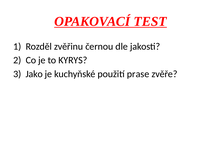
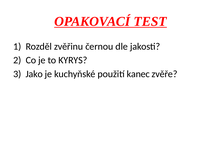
prase: prase -> kanec
